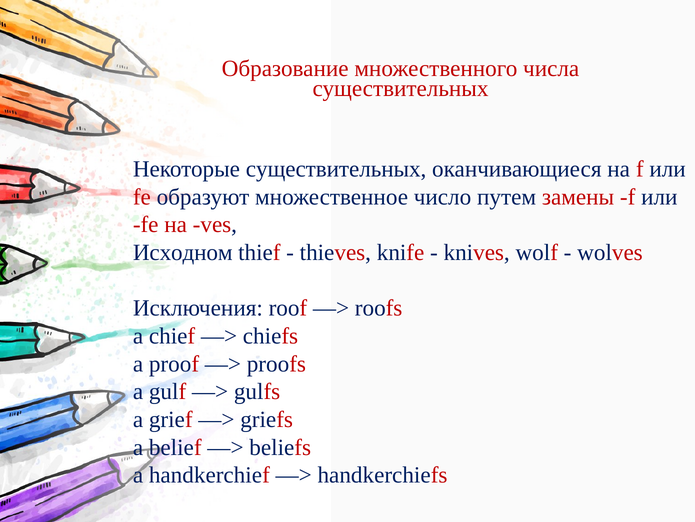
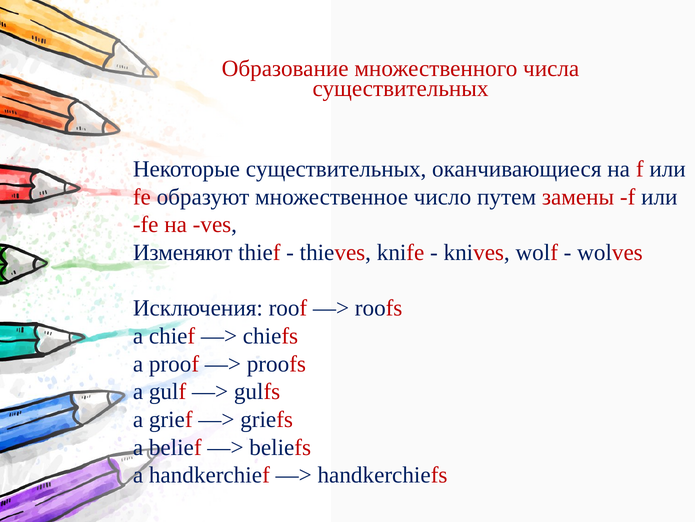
Исходном: Исходном -> Изменяют
